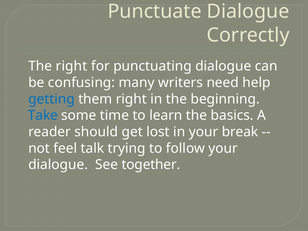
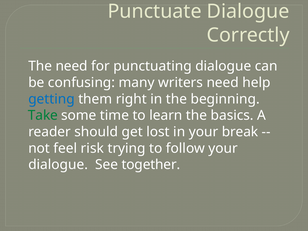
The right: right -> need
Take colour: blue -> green
talk: talk -> risk
